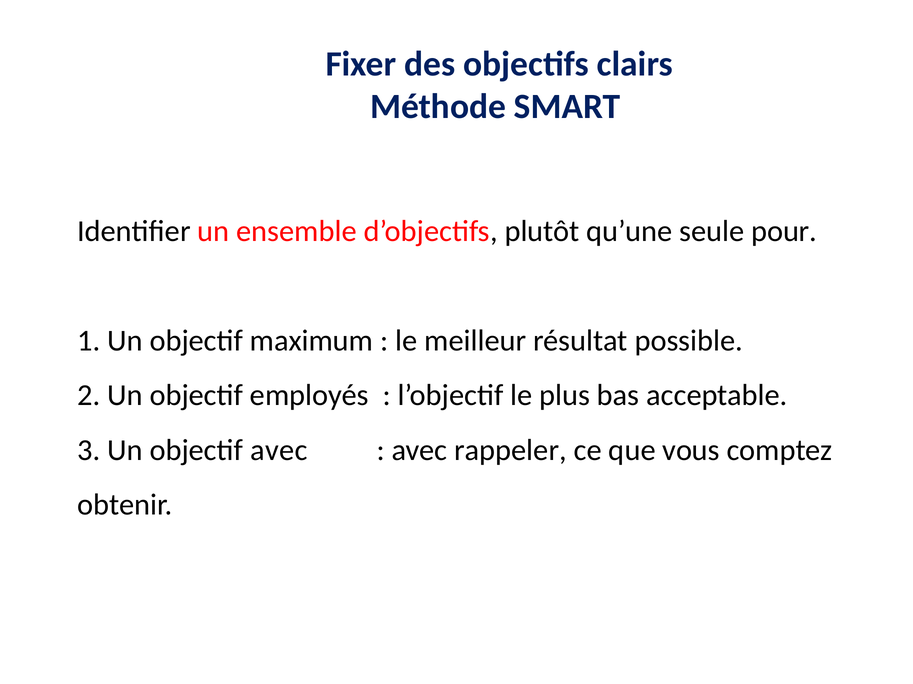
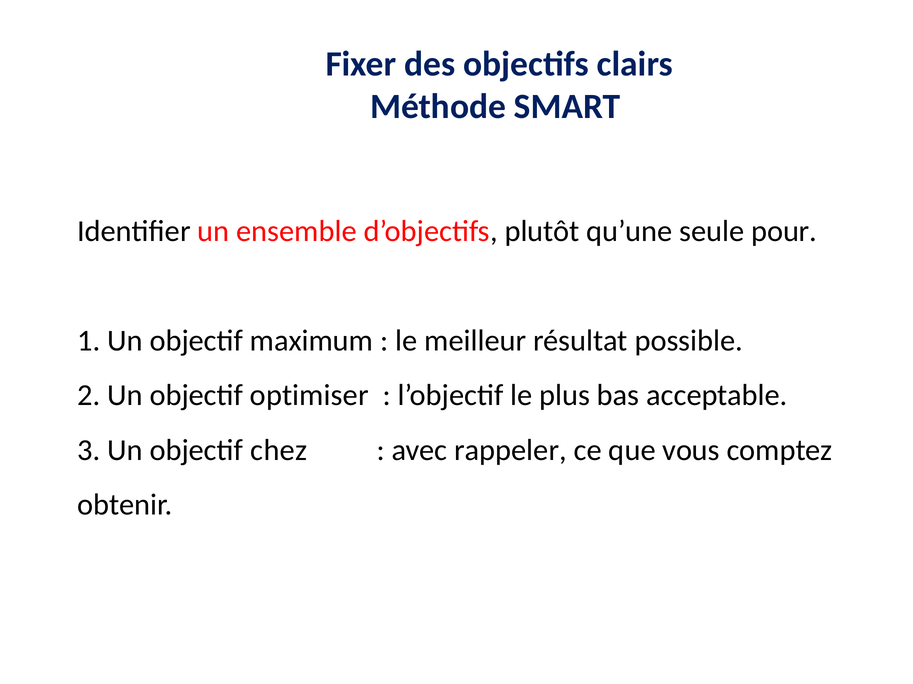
employés: employés -> optimiser
objectif avec: avec -> chez
